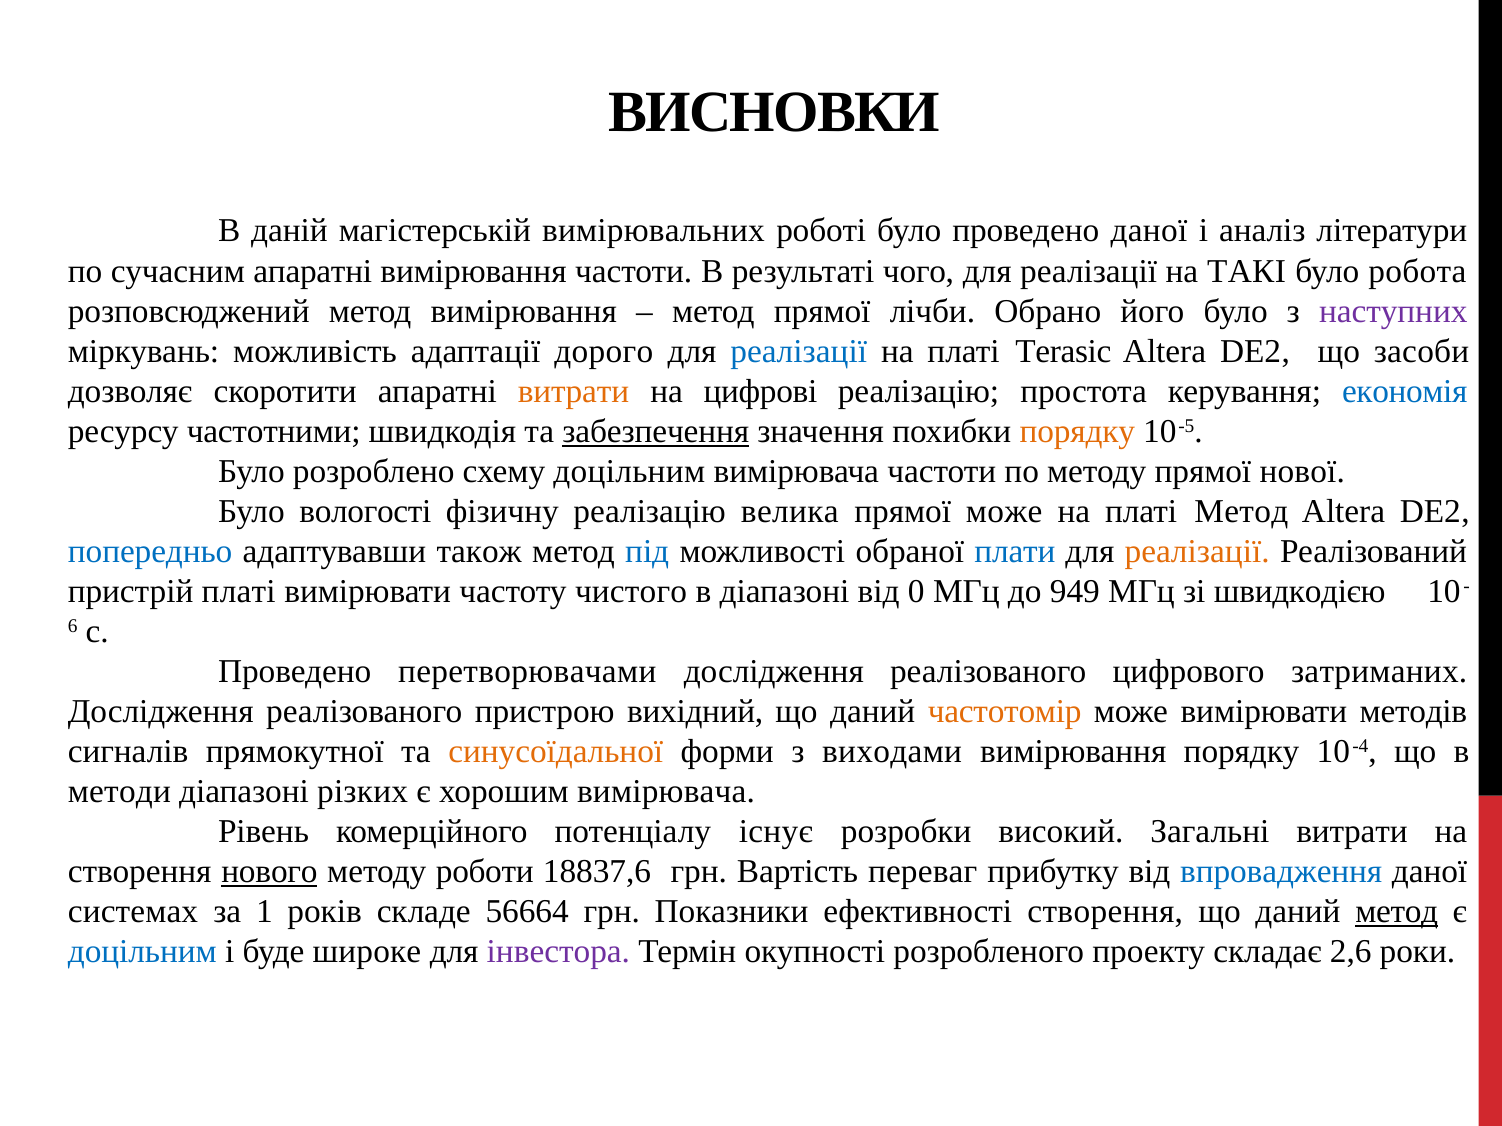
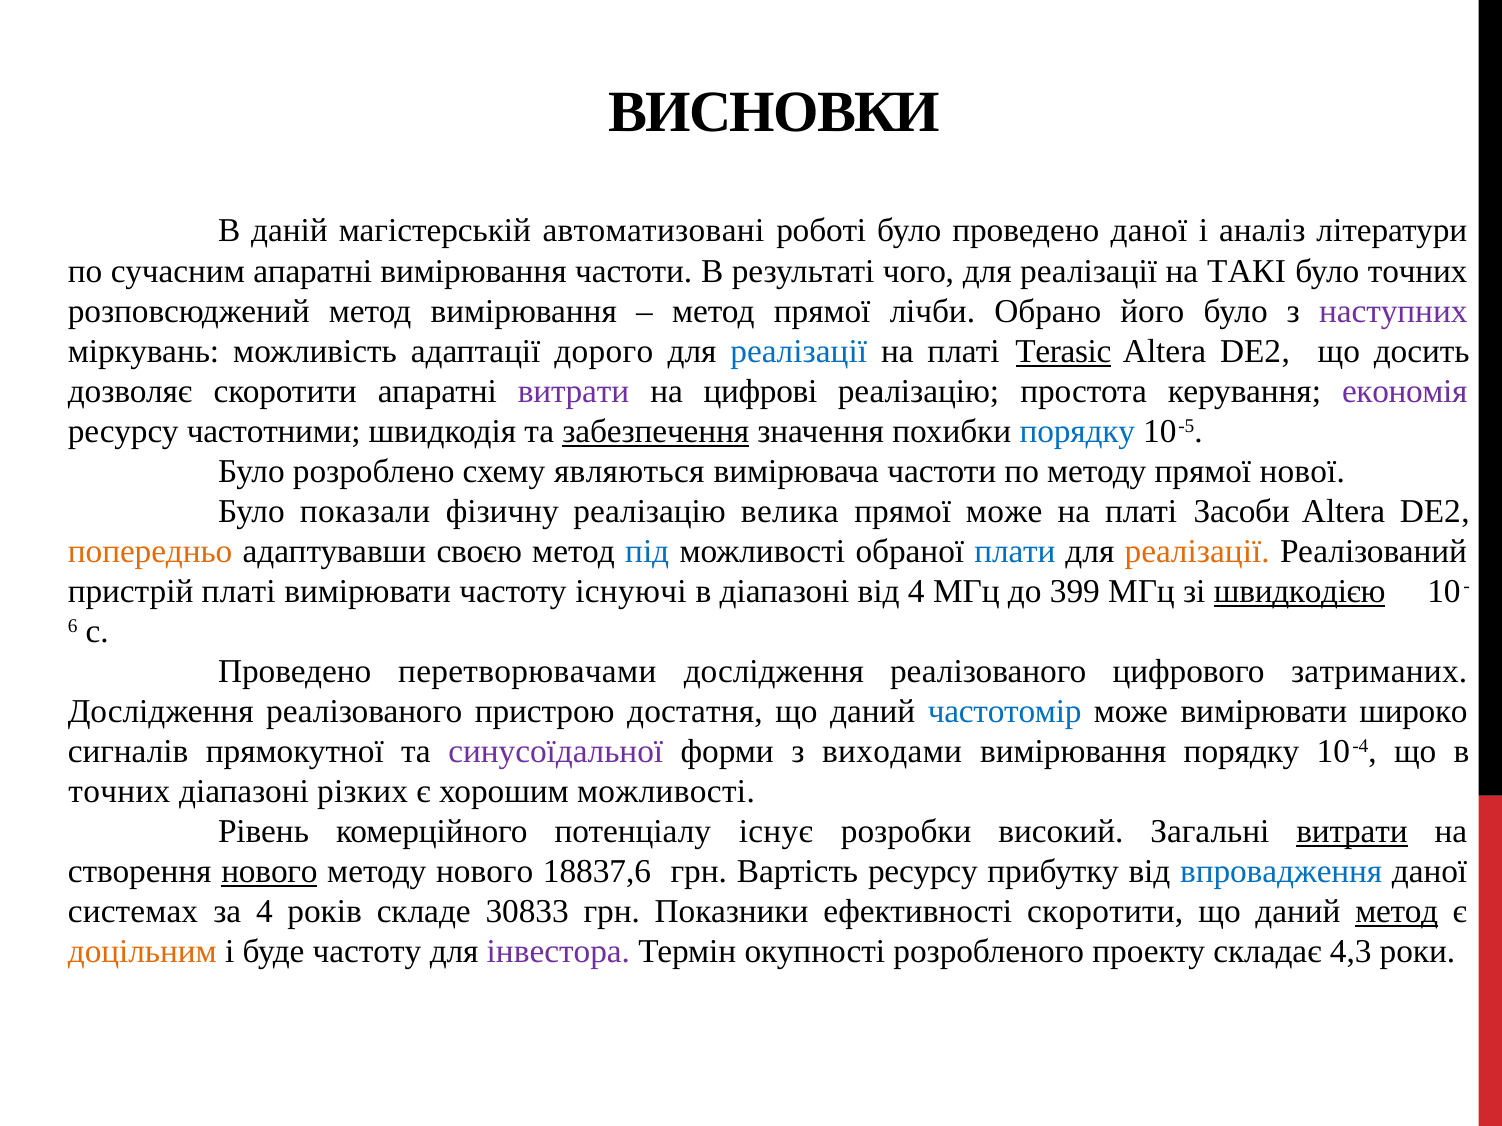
вимірювальних: вимірювальних -> автоматизовані
було робота: робота -> точних
Terasic underline: none -> present
засоби: засоби -> досить
витрати at (574, 391) colour: orange -> purple
економія colour: blue -> purple
порядку at (1077, 431) colour: orange -> blue
схему доцільним: доцільним -> являються
вологості: вологості -> показали
платі Метод: Метод -> Засоби
попередньо colour: blue -> orange
також: також -> своєю
чистого: чистого -> існуючі
від 0: 0 -> 4
949: 949 -> 399
швидкодією underline: none -> present
вихідний: вихідний -> достатня
частотомір colour: orange -> blue
методів: методів -> широко
синусоїдальної colour: orange -> purple
методи at (119, 792): методи -> точних
хорошим вимірювача: вимірювача -> можливості
витрати at (1352, 832) underline: none -> present
методу роботи: роботи -> нового
Вартість переваг: переваг -> ресурсу
за 1: 1 -> 4
56664: 56664 -> 30833
ефективності створення: створення -> скоротити
доцільним at (142, 952) colour: blue -> orange
буде широке: широке -> частоту
2,6: 2,6 -> 4,3
